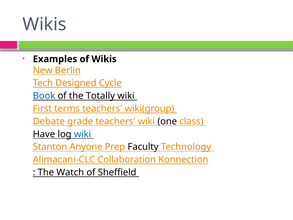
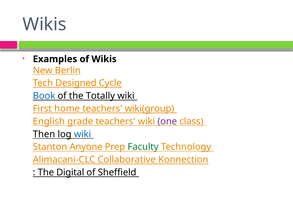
terms: terms -> home
Debate: Debate -> English
one colour: black -> purple
Have: Have -> Then
Faculty colour: black -> green
Collaboration: Collaboration -> Collaborative
Watch: Watch -> Digital
